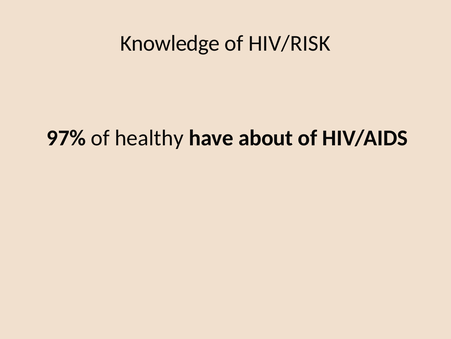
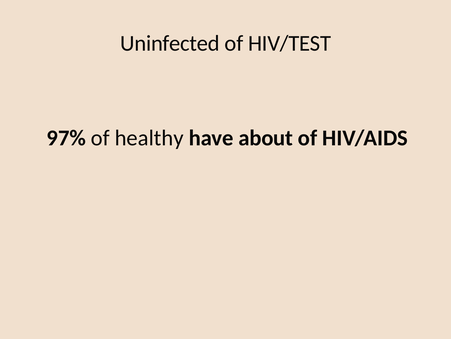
Knowledge: Knowledge -> Uninfected
HIV/RISK: HIV/RISK -> HIV/TEST
